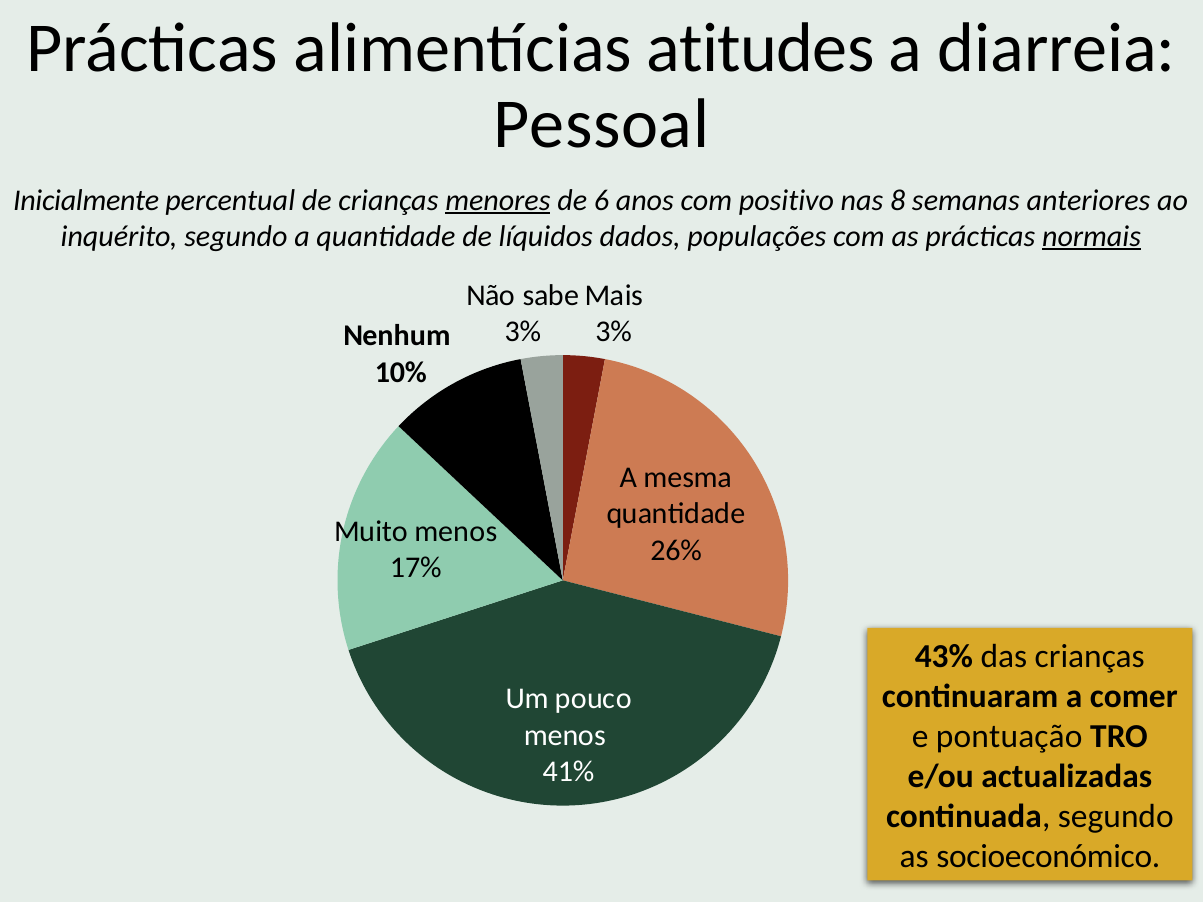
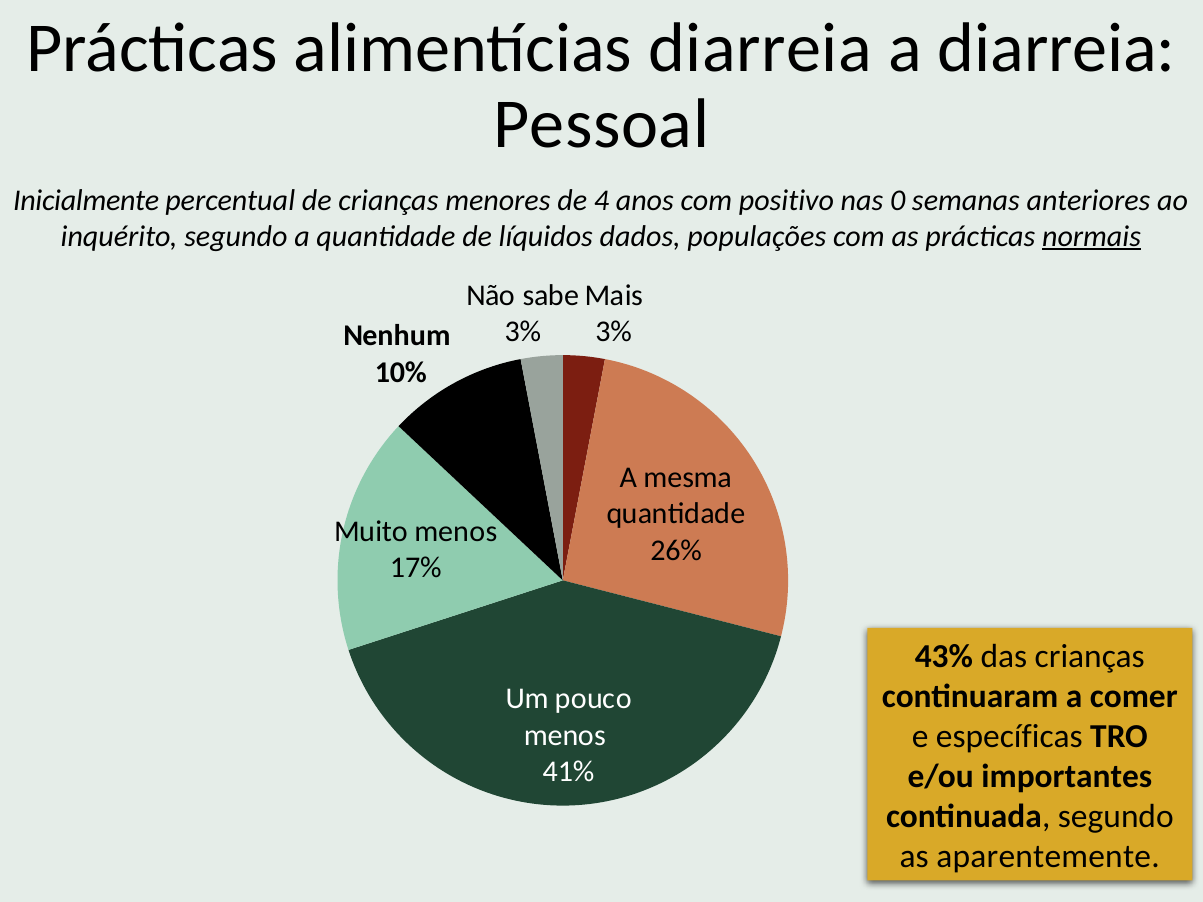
alimentícias atitudes: atitudes -> diarreia
menores underline: present -> none
6: 6 -> 4
8: 8 -> 0
pontuação: pontuação -> específicas
actualizadas: actualizadas -> importantes
socioeconómico: socioeconómico -> aparentemente
